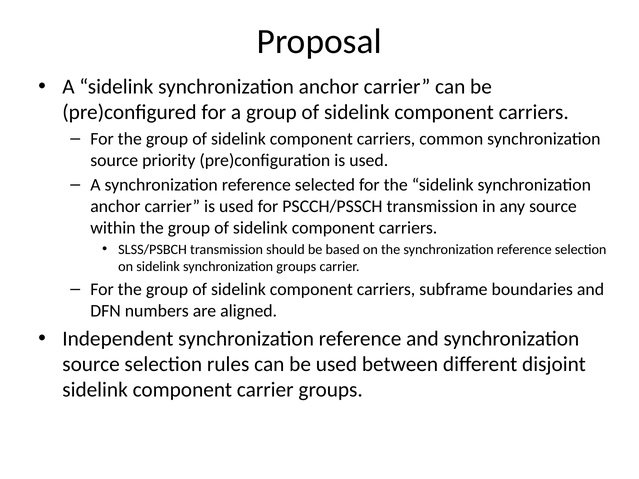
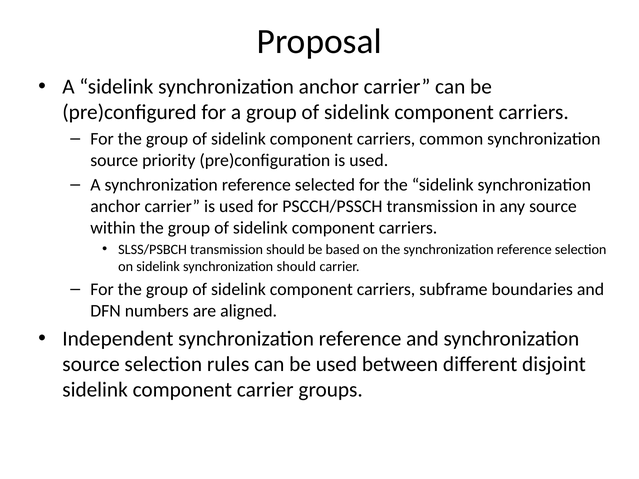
synchronization groups: groups -> should
